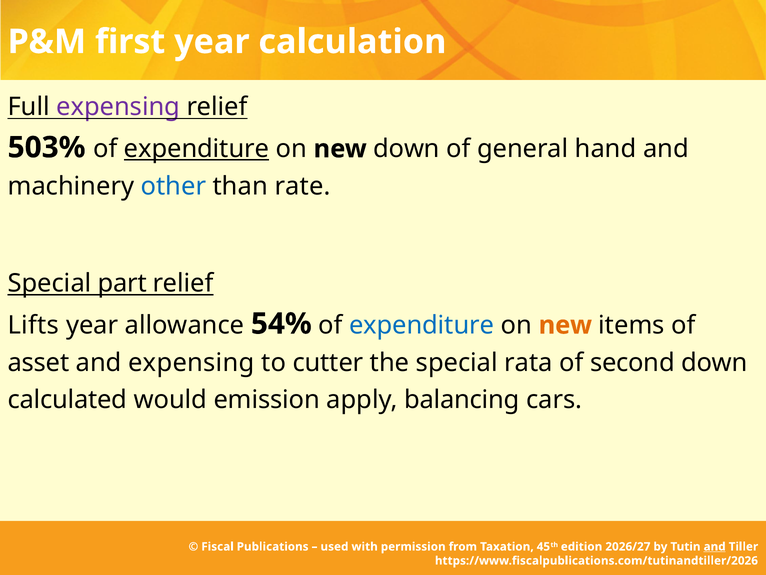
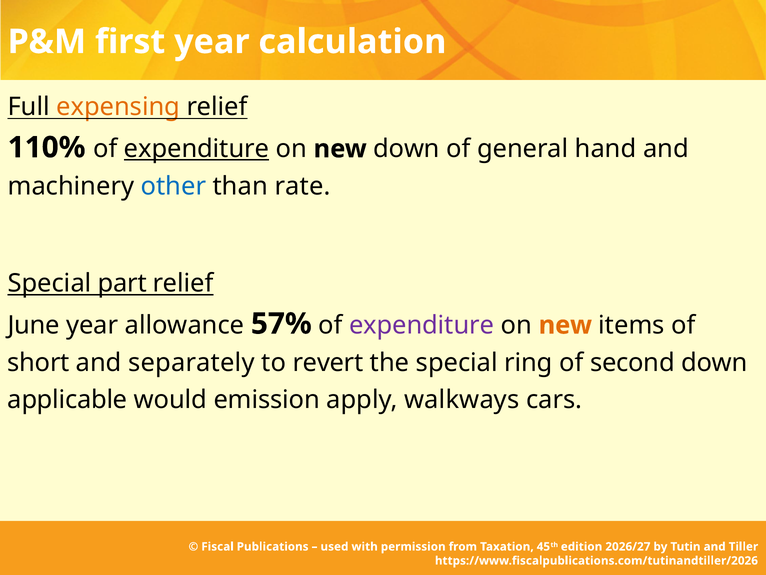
expensing at (118, 107) colour: purple -> orange
503%: 503% -> 110%
Lifts: Lifts -> June
54%: 54% -> 57%
expenditure at (422, 325) colour: blue -> purple
asset: asset -> short
and expensing: expensing -> separately
cutter: cutter -> revert
rata: rata -> ring
calculated: calculated -> applicable
balancing: balancing -> walkways
and at (715, 546) underline: present -> none
